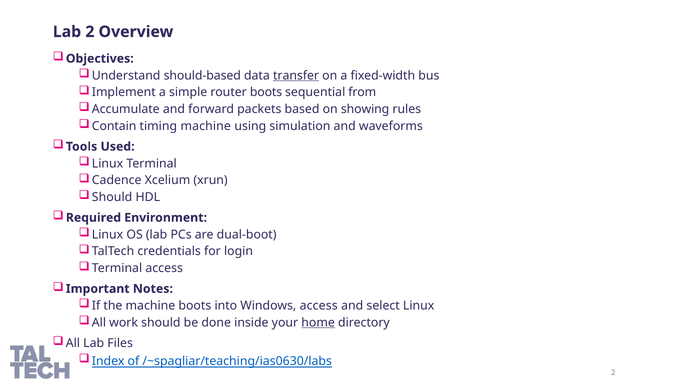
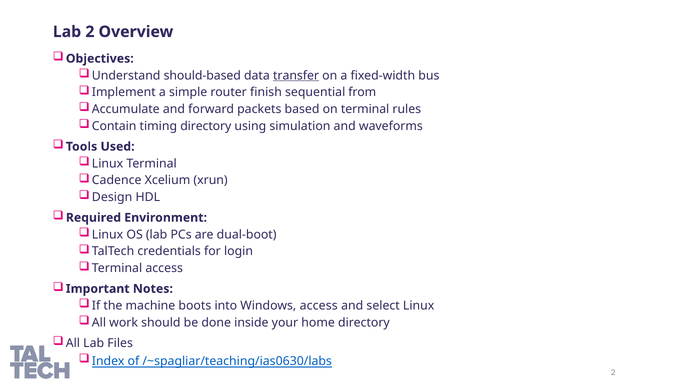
router boots: boots -> finish
on showing: showing -> terminal
timing machine: machine -> directory
Should at (112, 197): Should -> Design
home underline: present -> none
